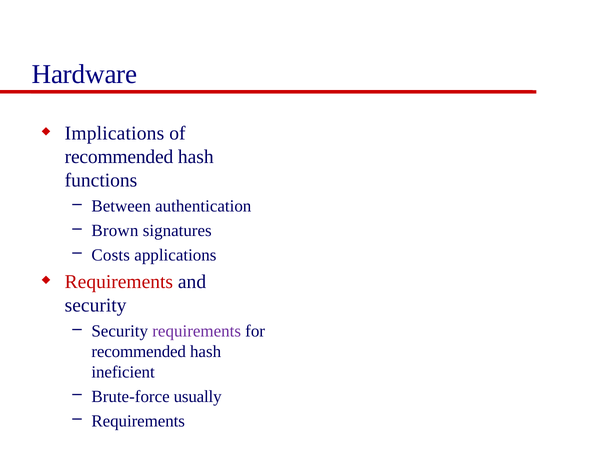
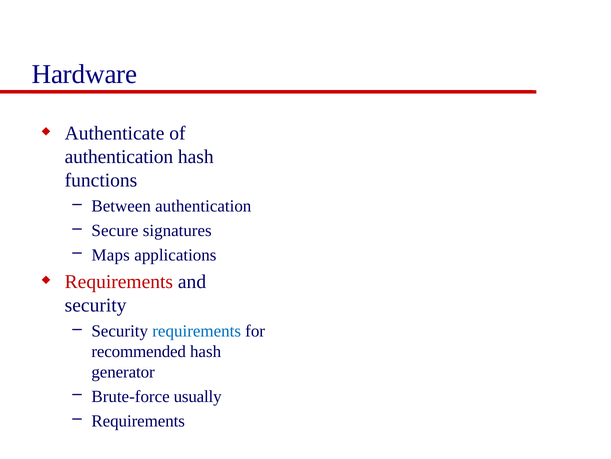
Implications: Implications -> Authenticate
recommended at (119, 157): recommended -> authentication
Brown: Brown -> Secure
Costs: Costs -> Maps
requirements at (197, 331) colour: purple -> blue
ineficient: ineficient -> generator
